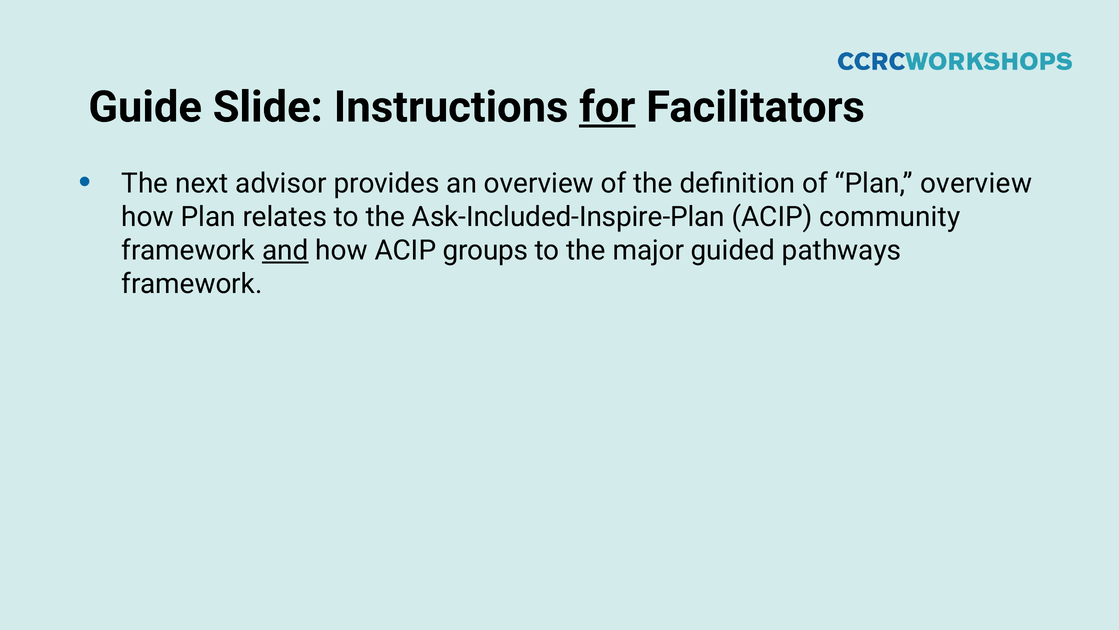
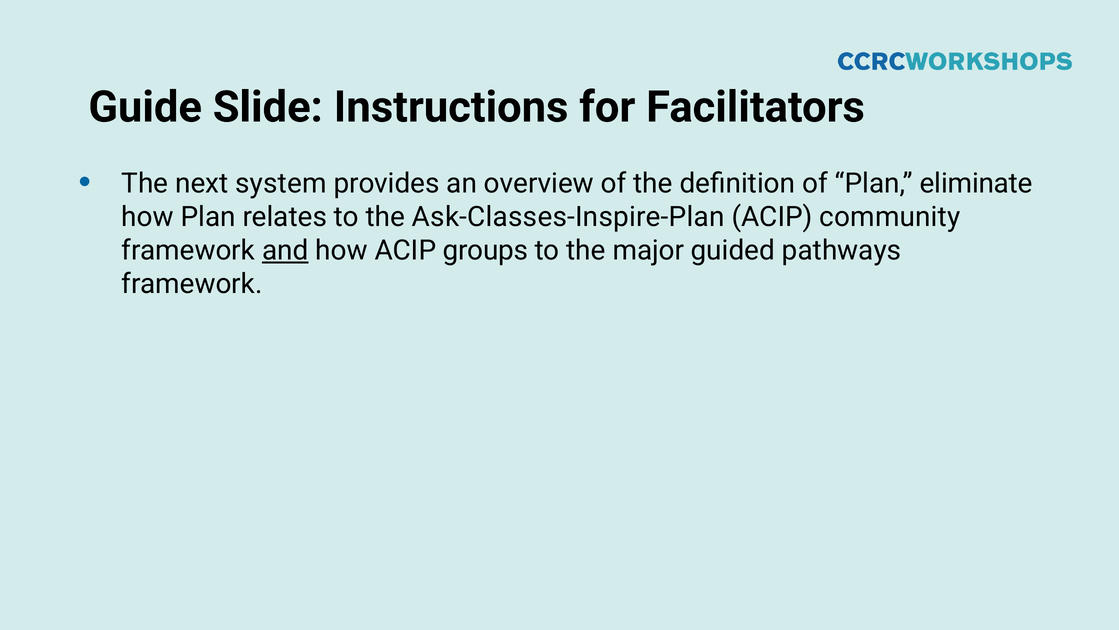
for underline: present -> none
advisor: advisor -> system
Plan overview: overview -> eliminate
Ask-Included-Inspire-Plan: Ask-Included-Inspire-Plan -> Ask-Classes-Inspire-Plan
